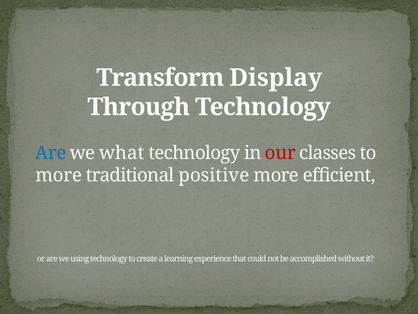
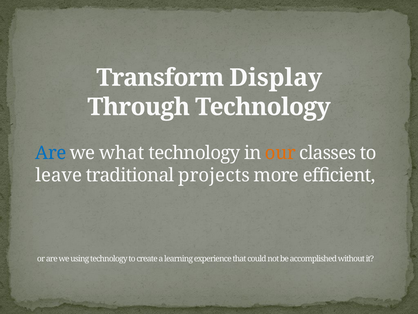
our colour: red -> orange
more at (59, 175): more -> leave
positive: positive -> projects
